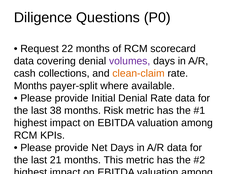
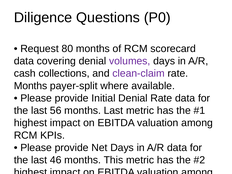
22: 22 -> 80
clean-claim colour: orange -> purple
38: 38 -> 56
months Risk: Risk -> Last
21: 21 -> 46
